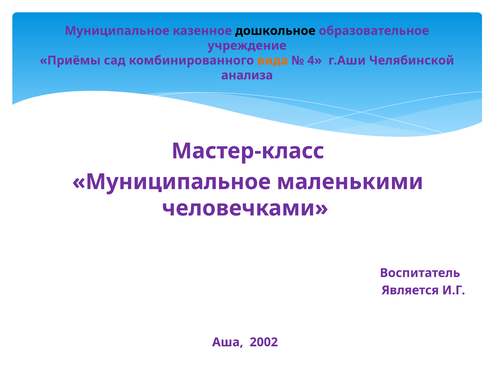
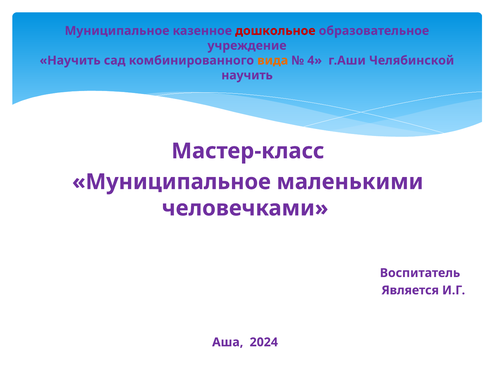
дошкольное colour: black -> red
Приёмы at (70, 60): Приёмы -> Научить
анализа at (247, 75): анализа -> научить
2002: 2002 -> 2024
